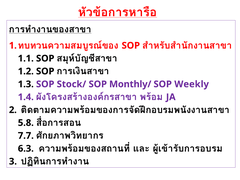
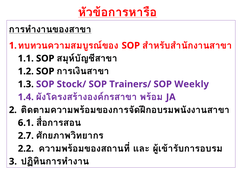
Monthly/: Monthly/ -> Trainers/
5.8: 5.8 -> 6.1
7.7: 7.7 -> 2.7
6.3: 6.3 -> 2.2
